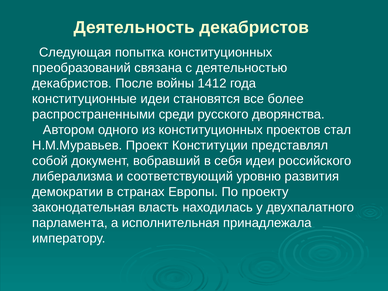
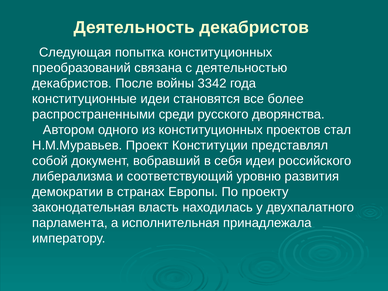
1412: 1412 -> 3342
